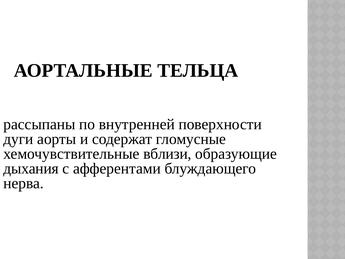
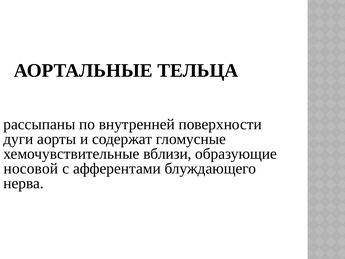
дыхания: дыхания -> носовой
